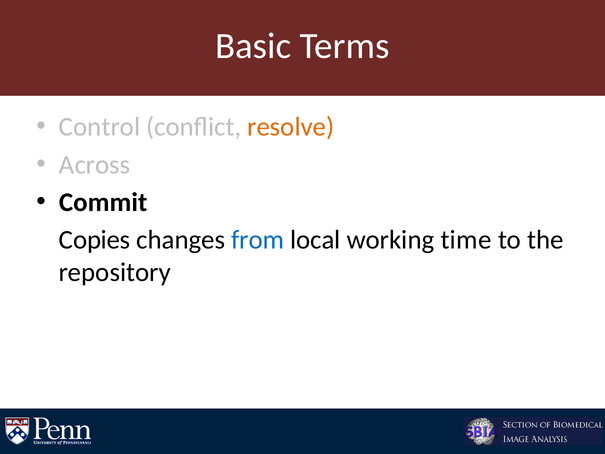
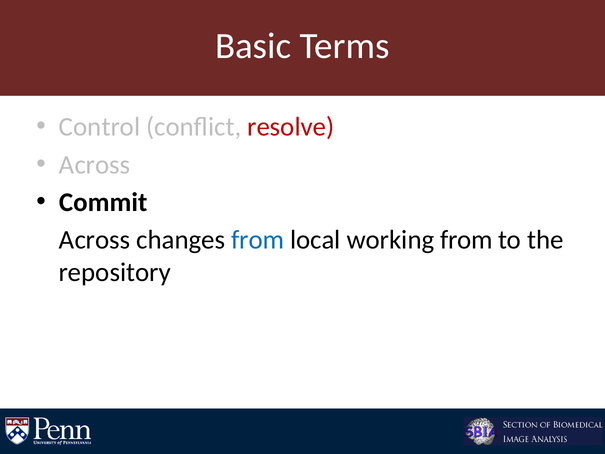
resolve colour: orange -> red
Copies at (95, 240): Copies -> Across
working time: time -> from
